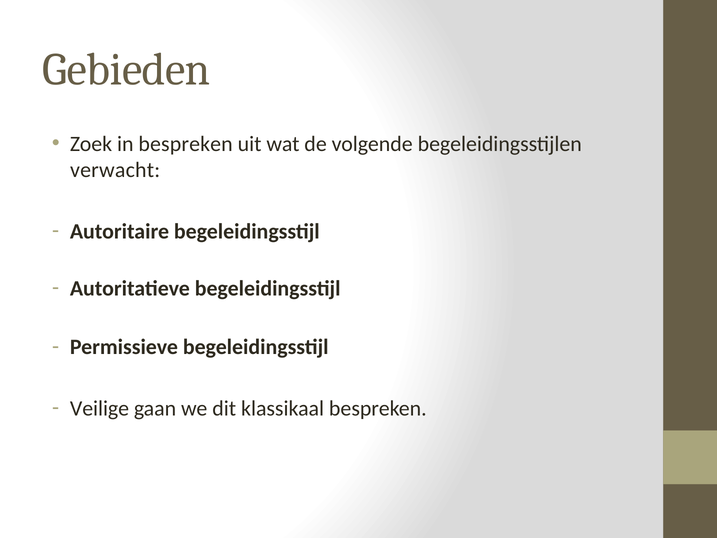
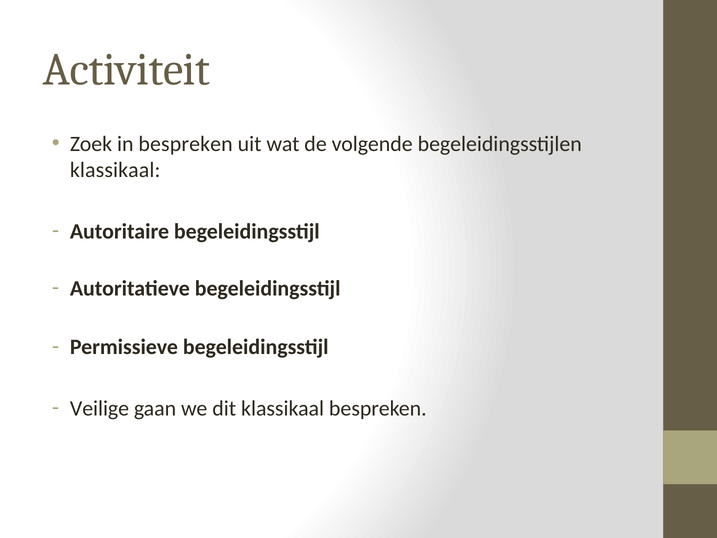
Gebieden: Gebieden -> Activiteit
verwacht at (115, 170): verwacht -> klassikaal
